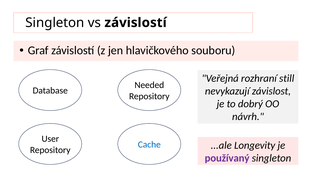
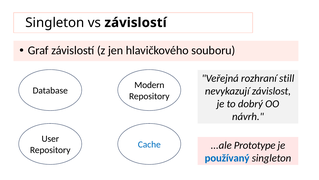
Needed: Needed -> Modern
Longevity: Longevity -> Prototype
používaný colour: purple -> blue
